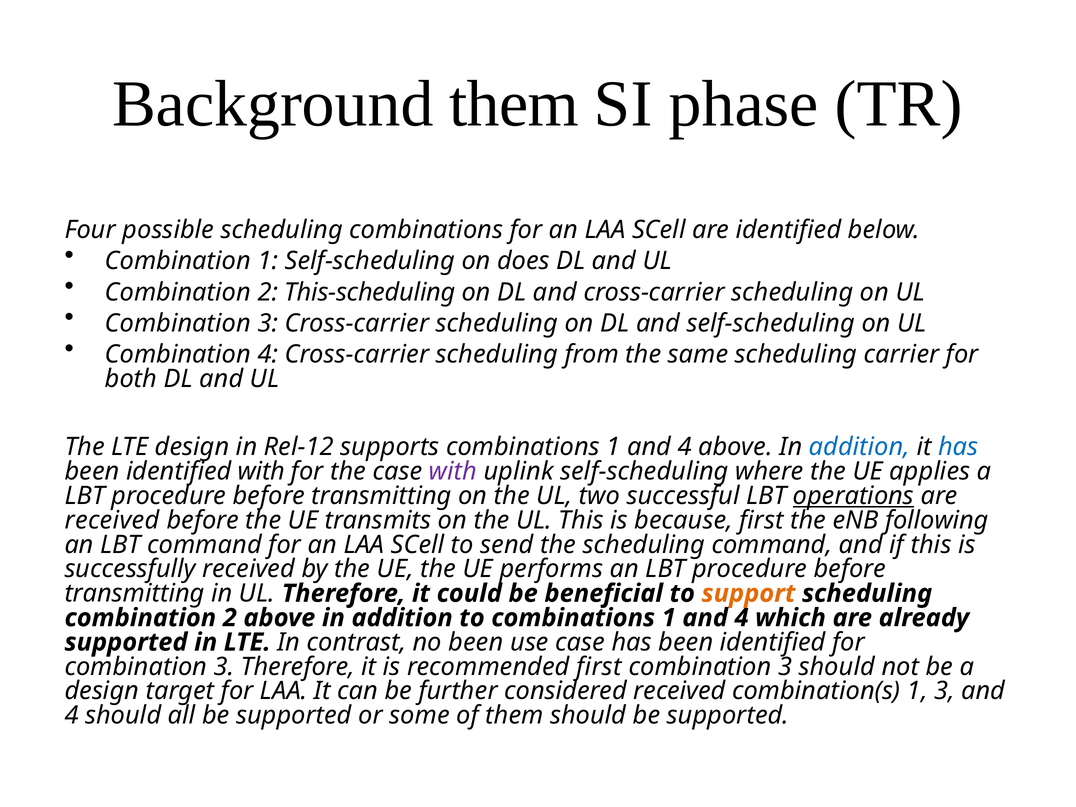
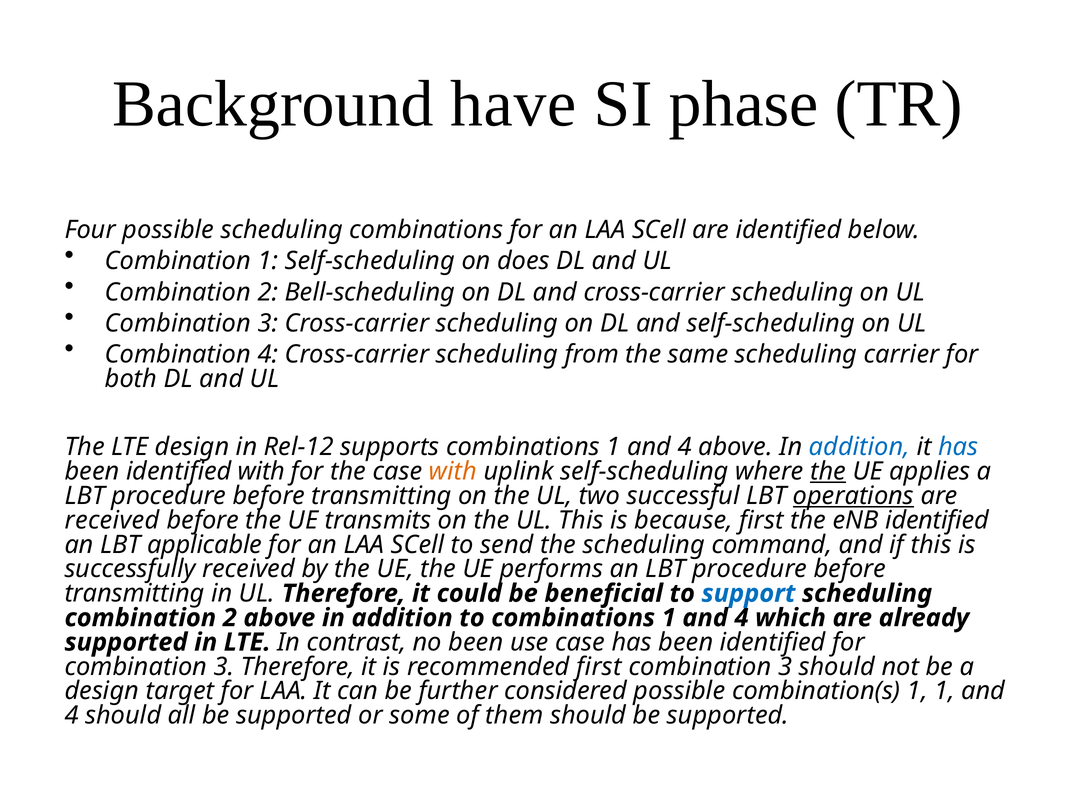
Background them: them -> have
This-scheduling: This-scheduling -> Bell-scheduling
with at (453, 471) colour: purple -> orange
the at (828, 471) underline: none -> present
eNB following: following -> identified
LBT command: command -> applicable
support colour: orange -> blue
considered received: received -> possible
1 3: 3 -> 1
